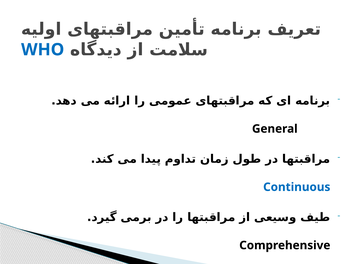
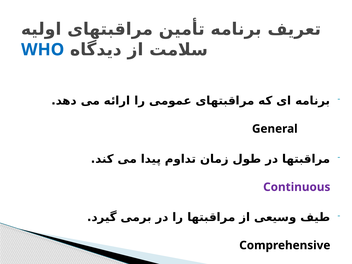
Continuous colour: blue -> purple
